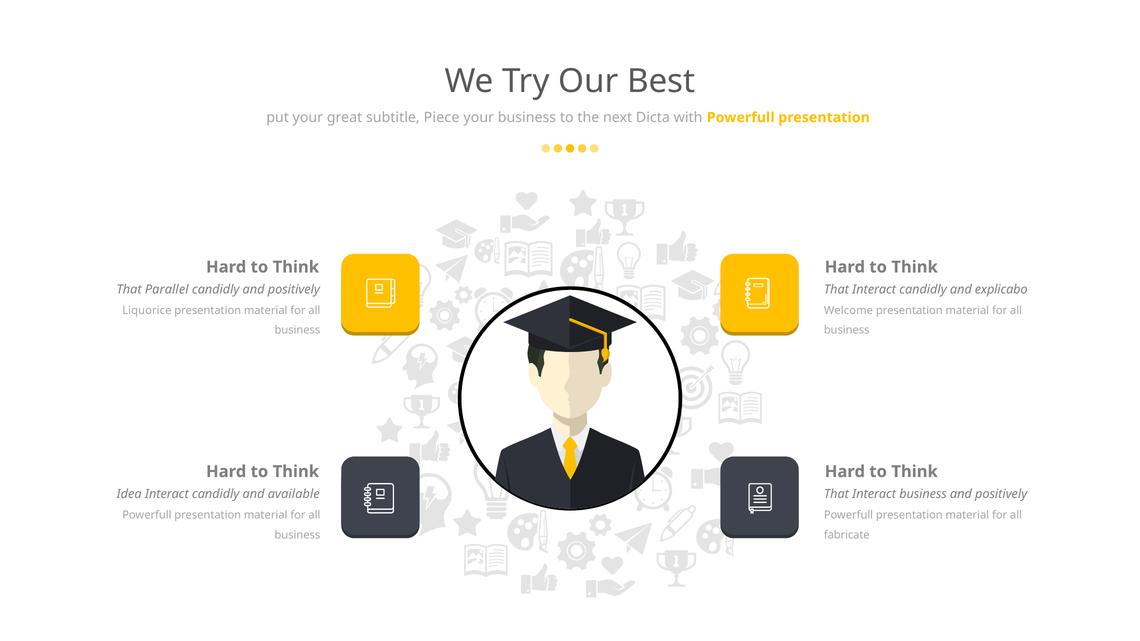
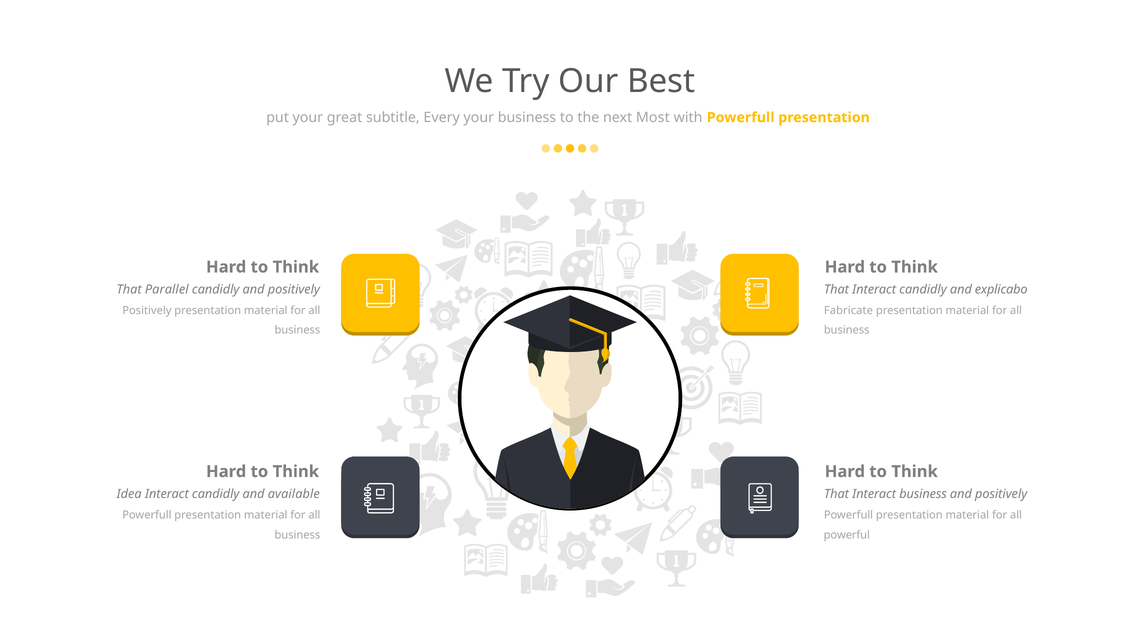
Piece: Piece -> Every
Dicta: Dicta -> Most
Liquorice at (147, 310): Liquorice -> Positively
Welcome: Welcome -> Fabricate
fabricate: fabricate -> powerful
